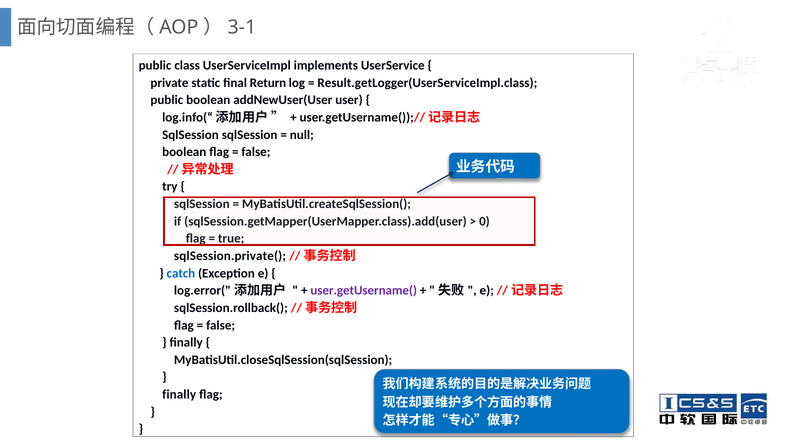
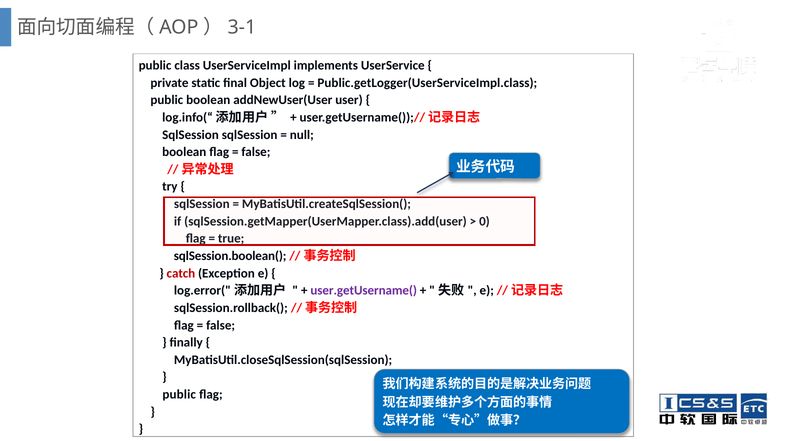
Return: Return -> Object
Result.getLogger(UserServiceImpl.class: Result.getLogger(UserServiceImpl.class -> Public.getLogger(UserServiceImpl.class
sqlSession.private(: sqlSession.private( -> sqlSession.boolean(
catch colour: blue -> red
finally at (179, 395): finally -> public
